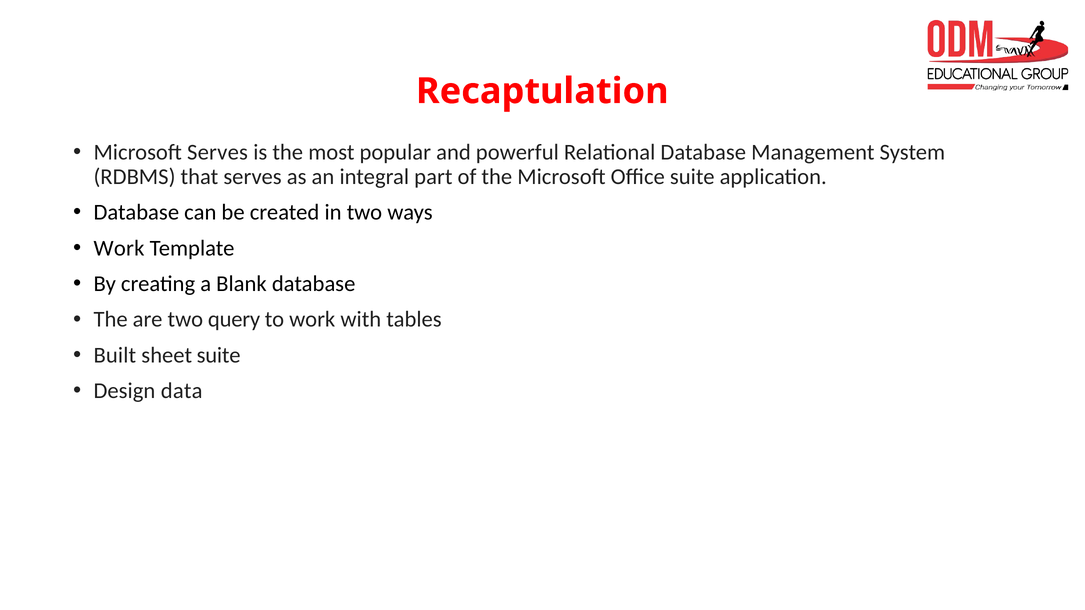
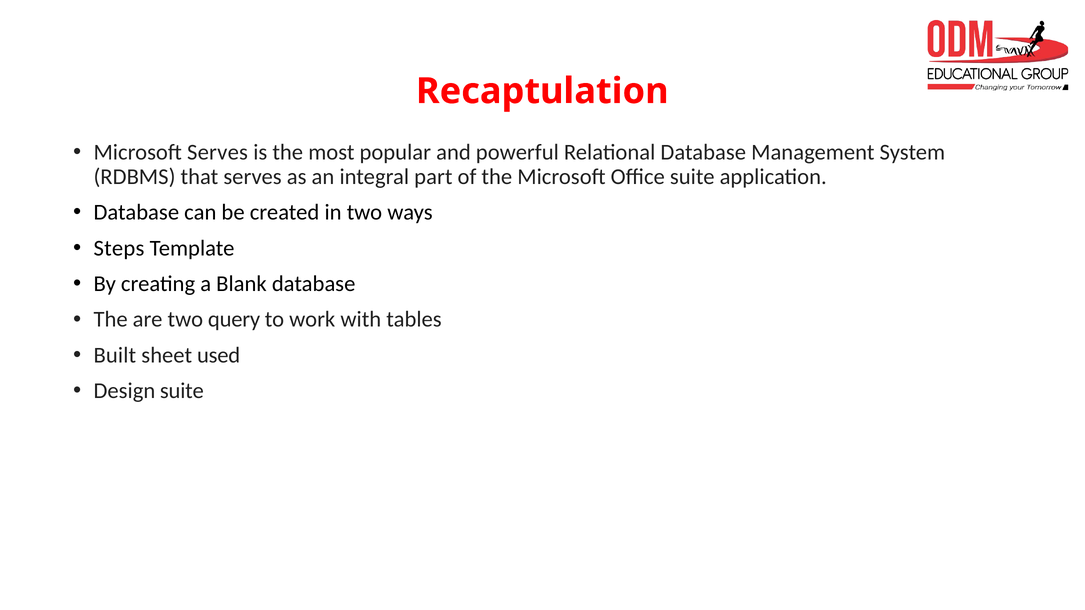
Work at (119, 248): Work -> Steps
sheet suite: suite -> used
Design data: data -> suite
